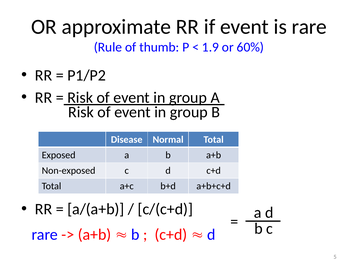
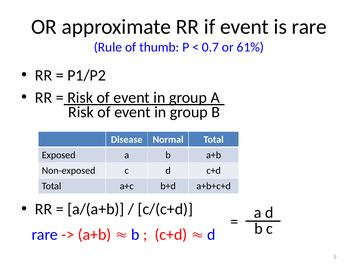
1.9: 1.9 -> 0.7
60%: 60% -> 61%
